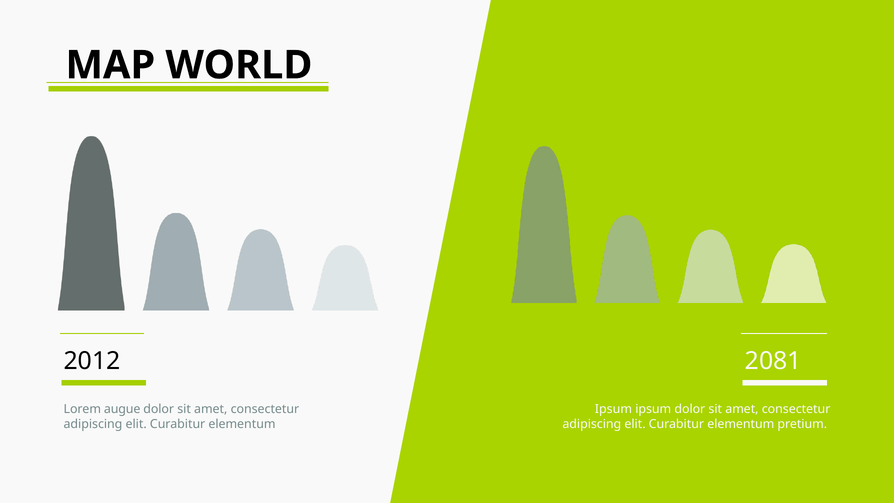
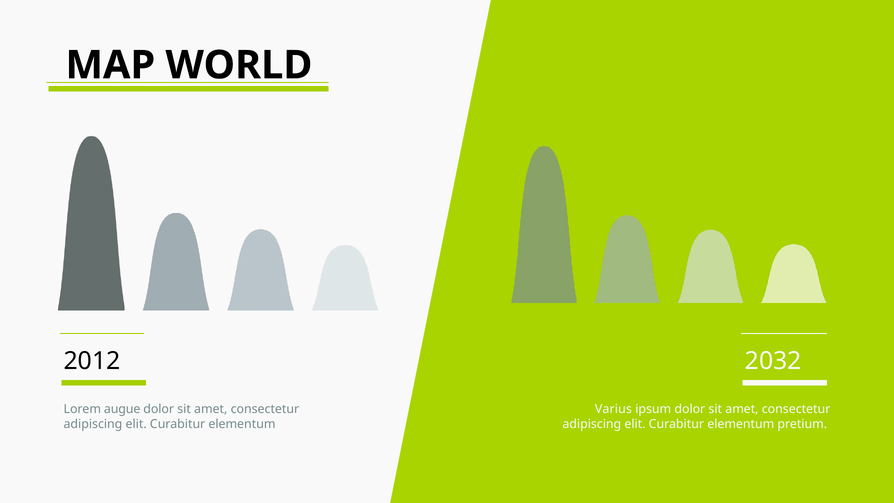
2081: 2081 -> 2032
Ipsum at (613, 409): Ipsum -> Varius
